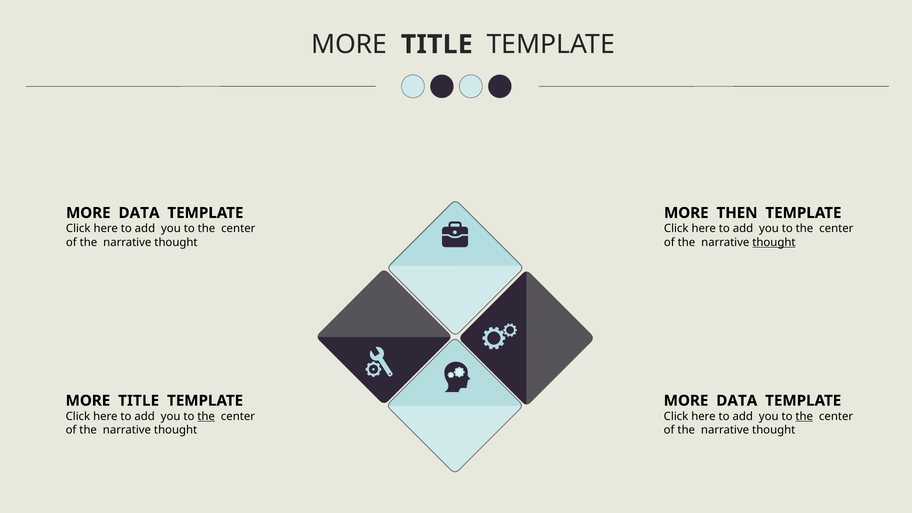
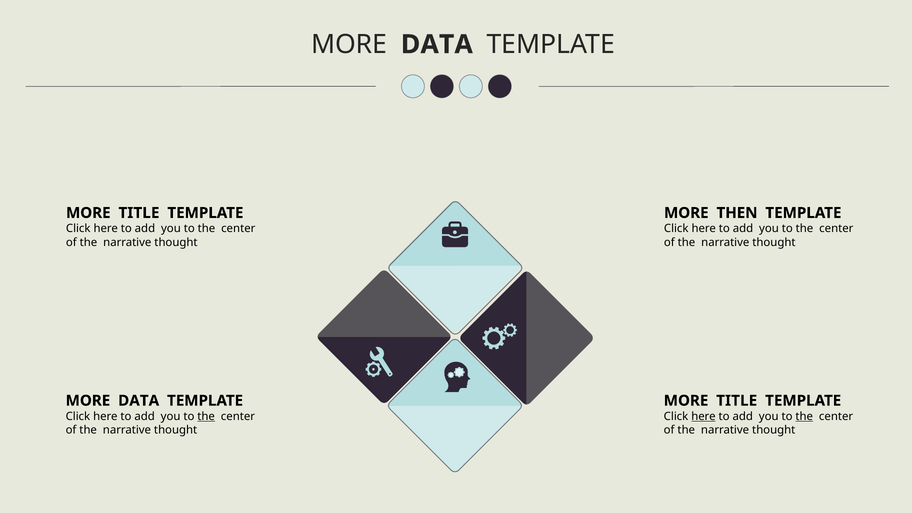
TITLE at (437, 44): TITLE -> DATA
DATA at (139, 213): DATA -> TITLE
thought at (774, 242) underline: present -> none
TITLE at (139, 401): TITLE -> DATA
DATA at (737, 401): DATA -> TITLE
here at (703, 416) underline: none -> present
